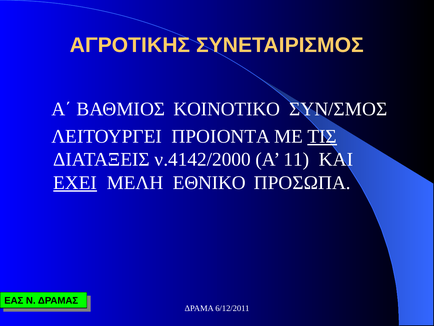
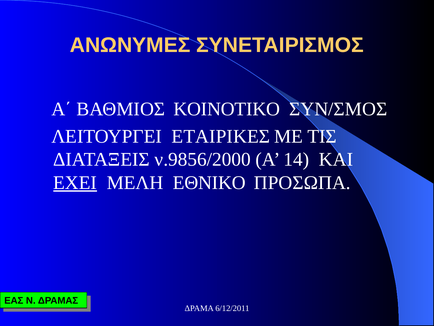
ΑΓΡΟΤΙΚΗΣ: ΑΓΡΟΤΙΚΗΣ -> ΑΝΩΝΥΜΕΣ
ΠΡΟΙΟΝΤΑ: ΠΡΟΙΟΝΤΑ -> ΕΤΑΙΡΙΚΕΣ
ΤΙΣ underline: present -> none
ν.4142/2000: ν.4142/2000 -> ν.9856/2000
11: 11 -> 14
